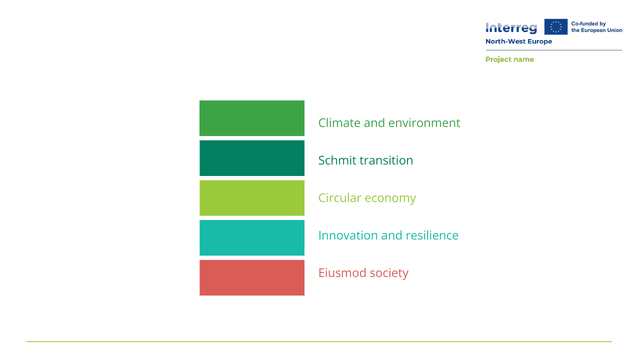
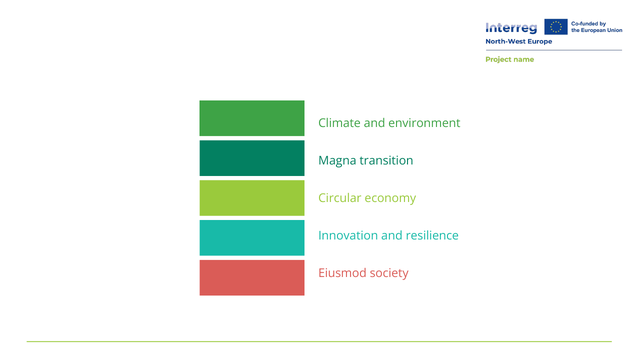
Schmit: Schmit -> Magna
